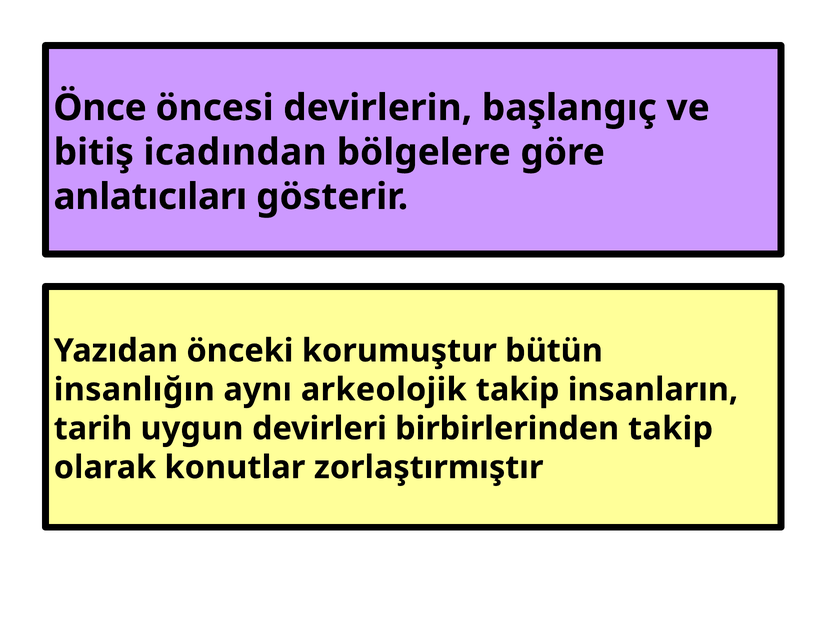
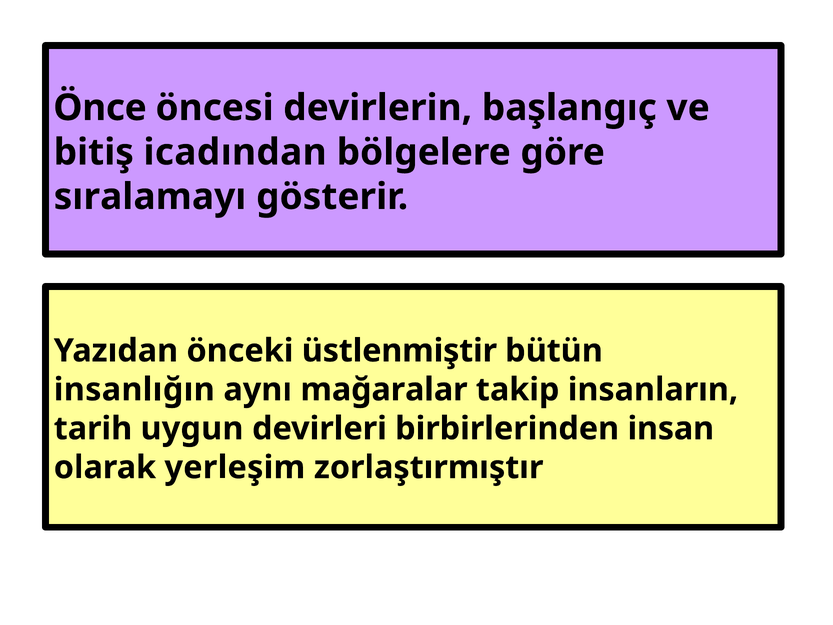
anlatıcıları: anlatıcıları -> sıralamayı
korumuştur: korumuştur -> üstlenmiştir
arkeolojik: arkeolojik -> mağaralar
birbirlerinden takip: takip -> insan
konutlar: konutlar -> yerleşim
